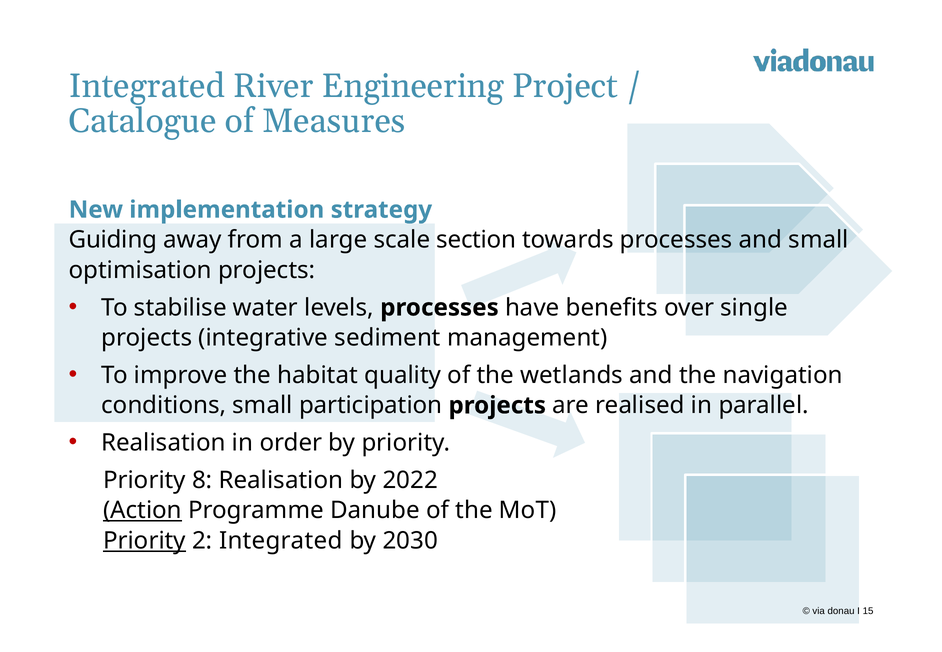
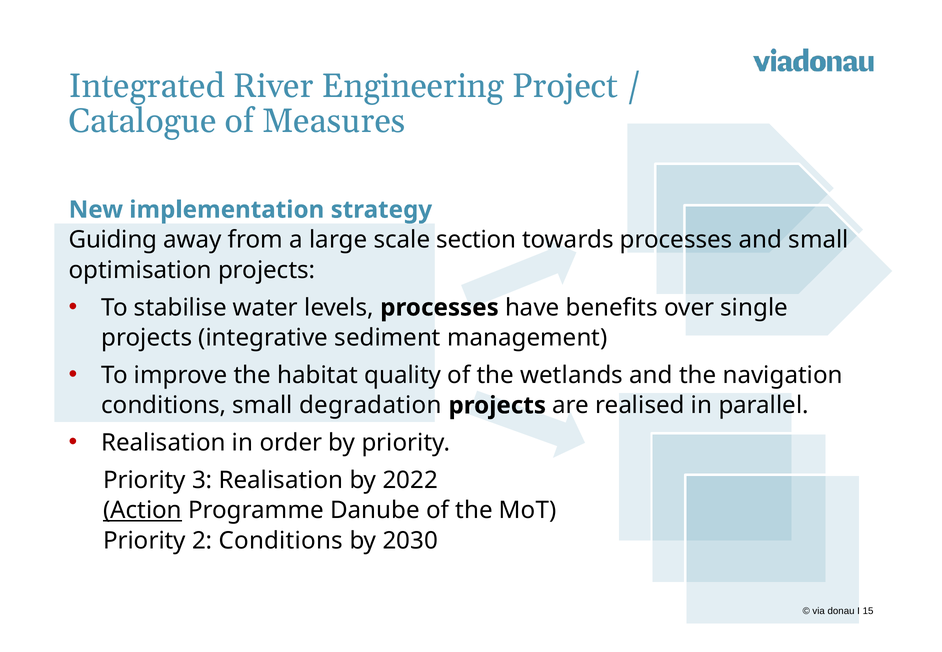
participation: participation -> degradation
8: 8 -> 3
Priority at (144, 541) underline: present -> none
2 Integrated: Integrated -> Conditions
